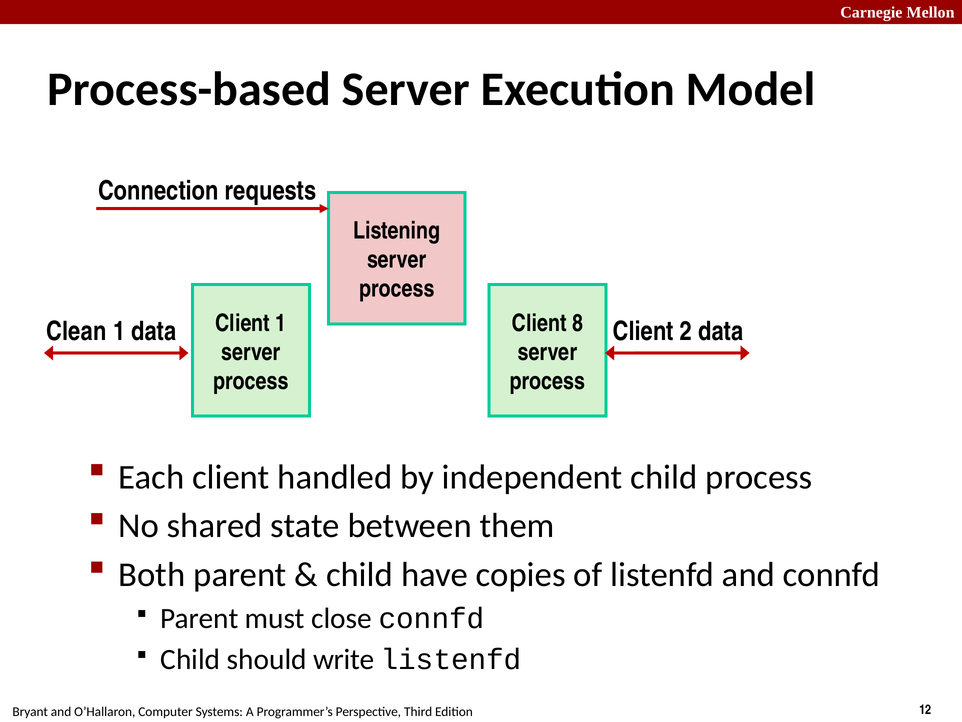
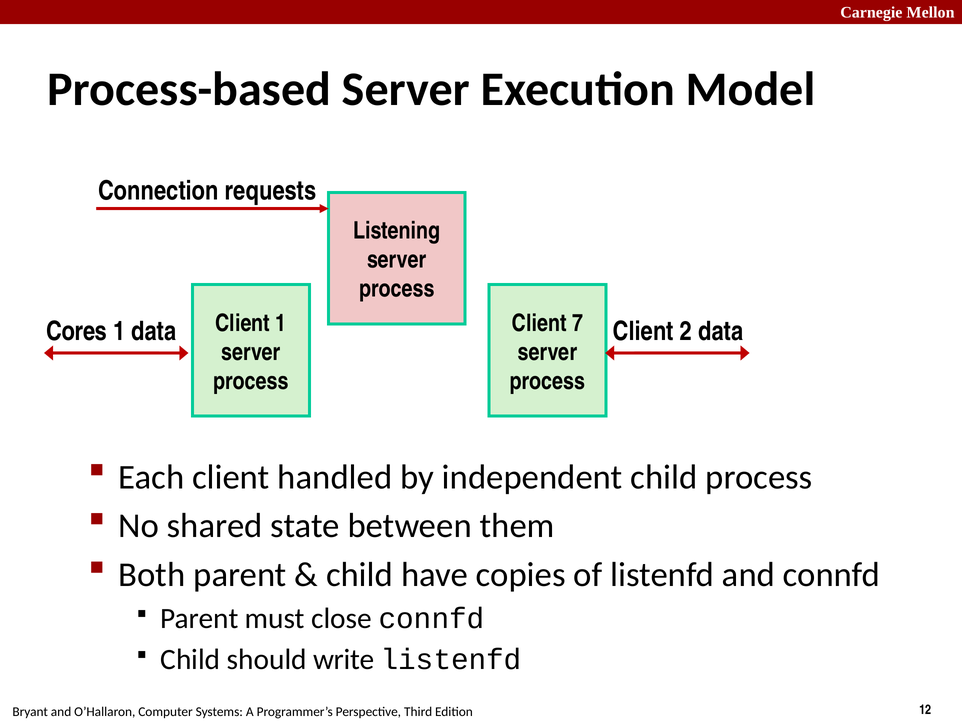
8: 8 -> 7
Clean: Clean -> Cores
